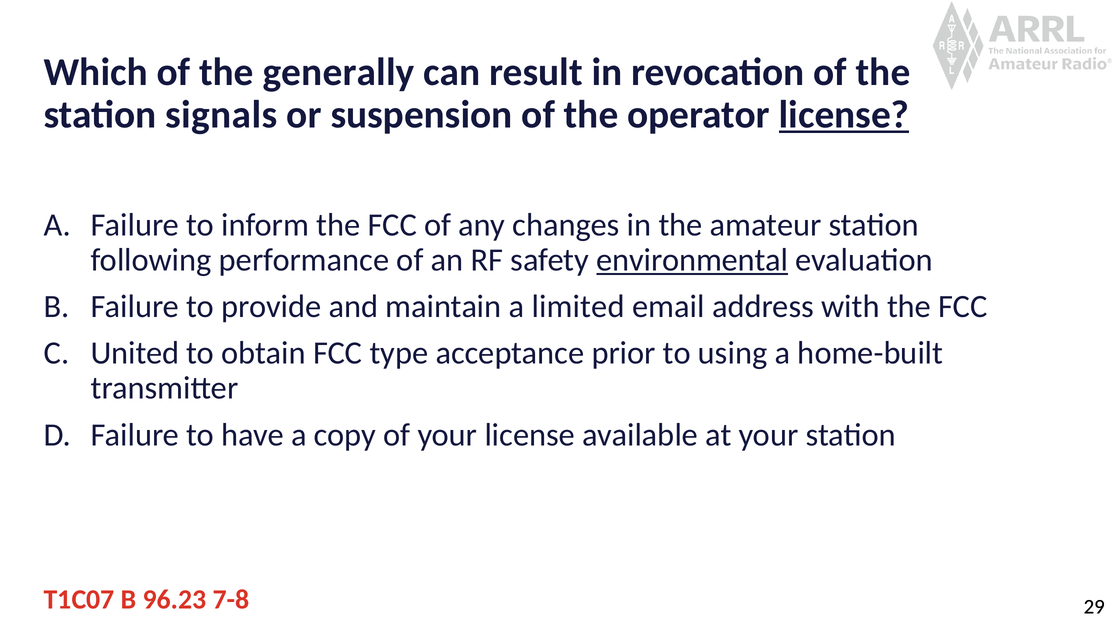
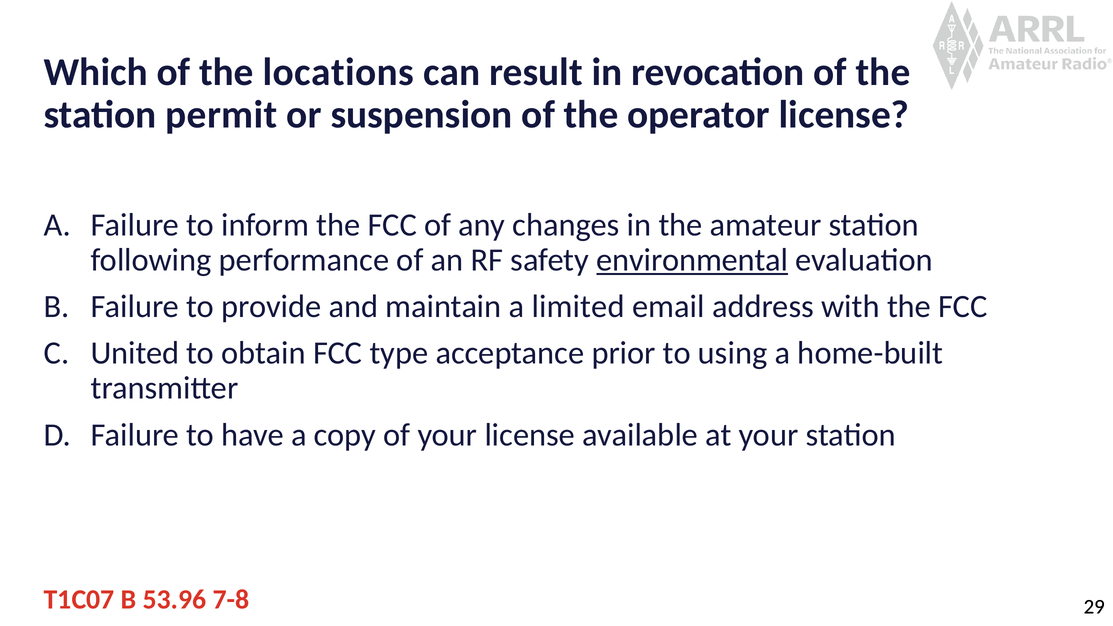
generally: generally -> locations
signals: signals -> permit
license at (844, 115) underline: present -> none
96.23: 96.23 -> 53.96
